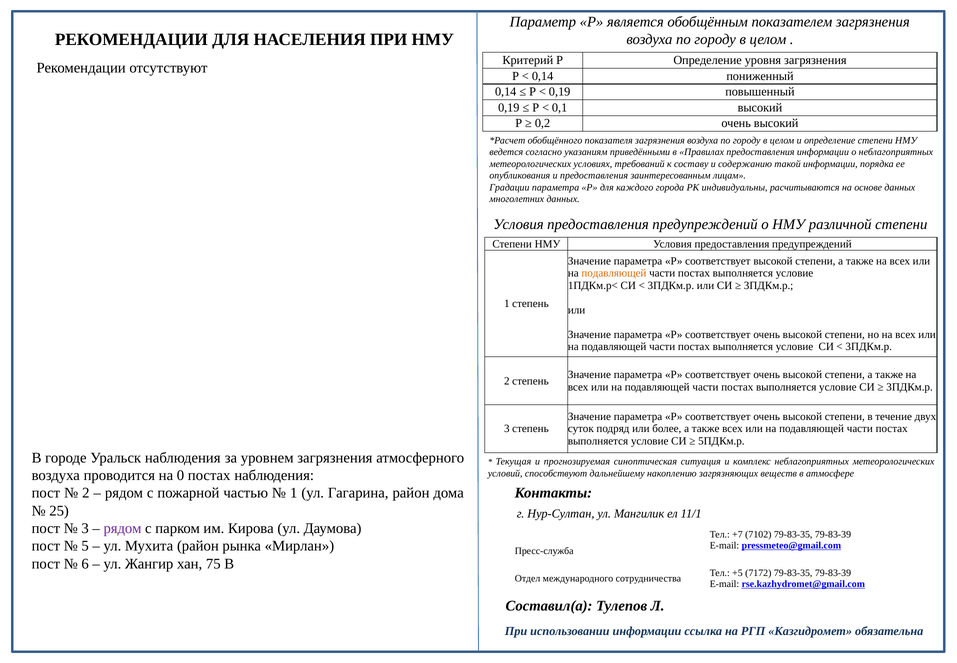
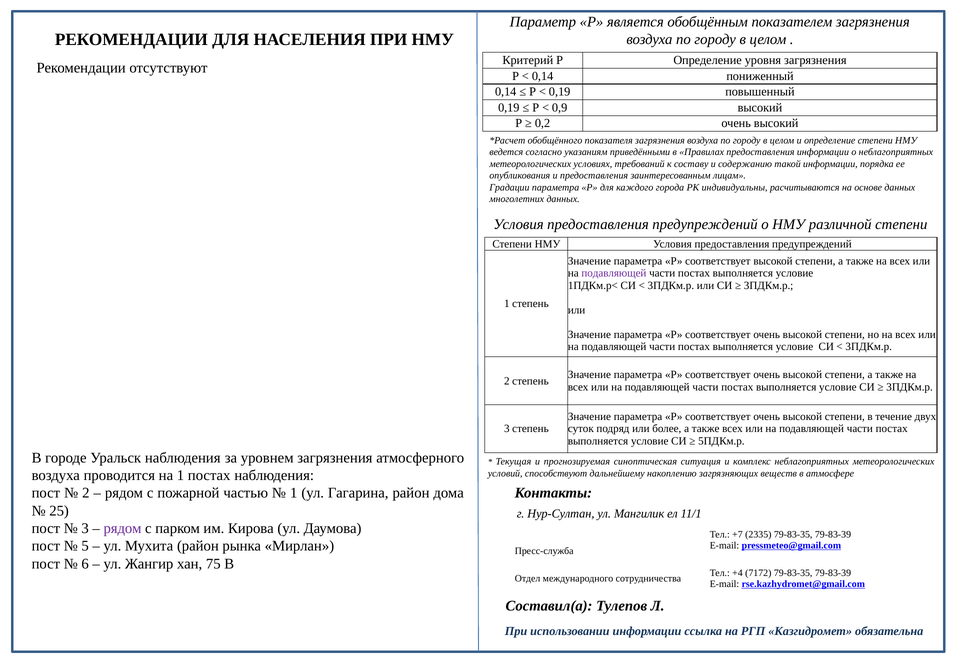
0,1: 0,1 -> 0,9
подавляющей at (614, 273) colour: orange -> purple
на 0: 0 -> 1
7102: 7102 -> 2335
+5: +5 -> +4
